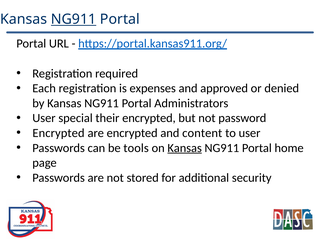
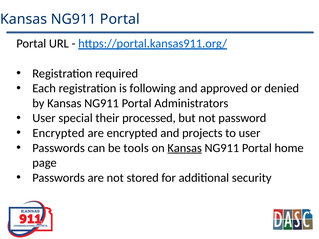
NG911 at (74, 19) underline: present -> none
expenses: expenses -> following
their encrypted: encrypted -> processed
content: content -> projects
